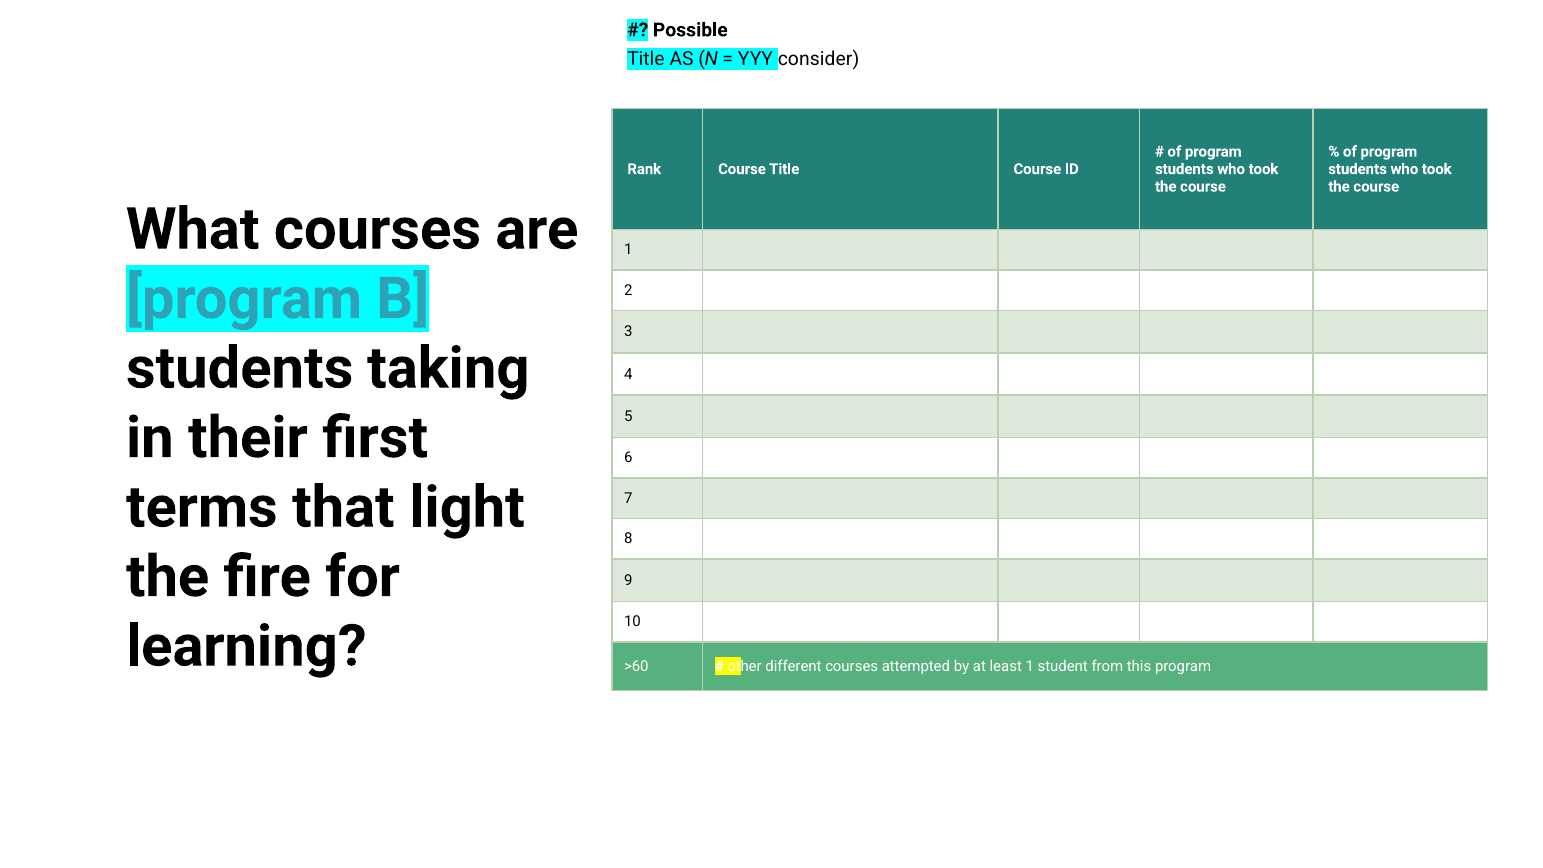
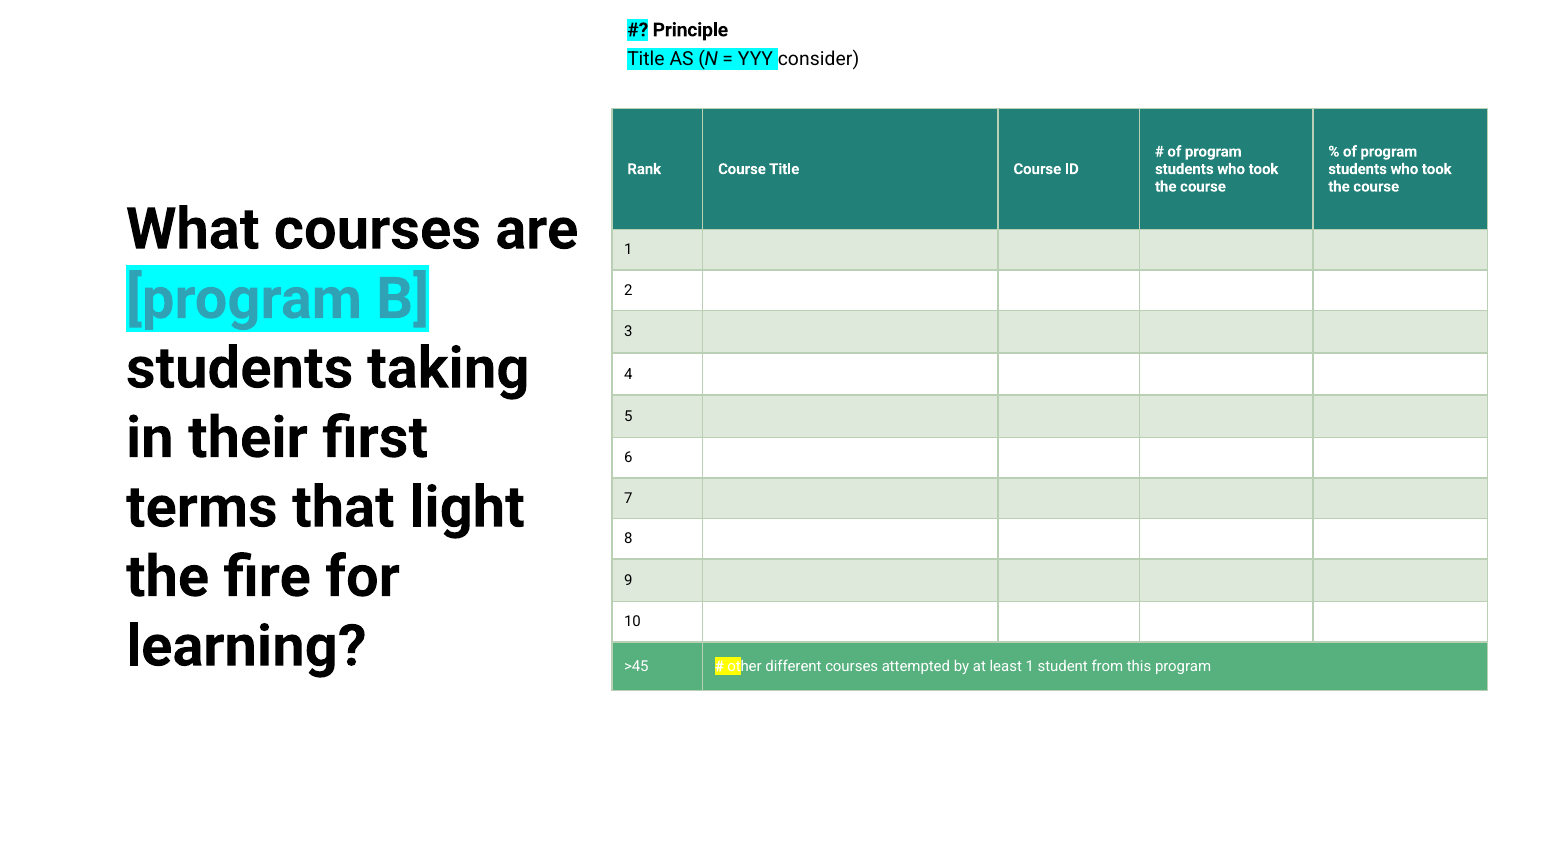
Possible: Possible -> Principle
>60: >60 -> >45
